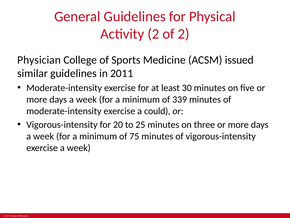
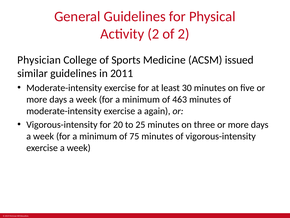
339: 339 -> 463
could: could -> again
